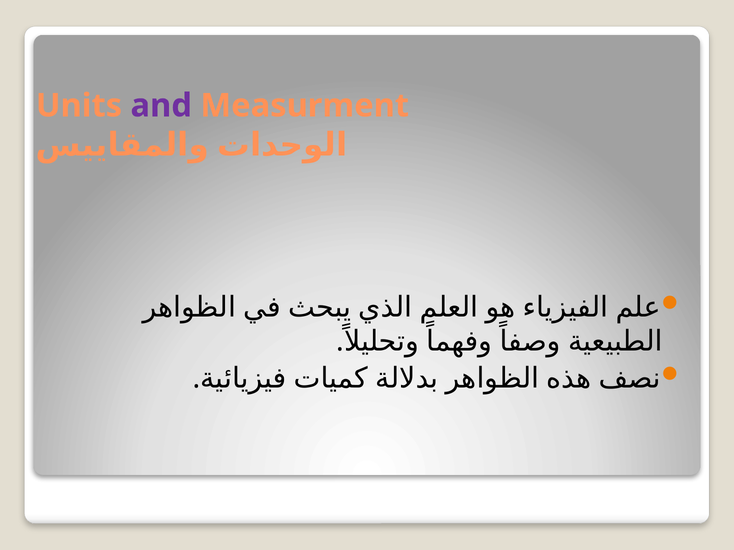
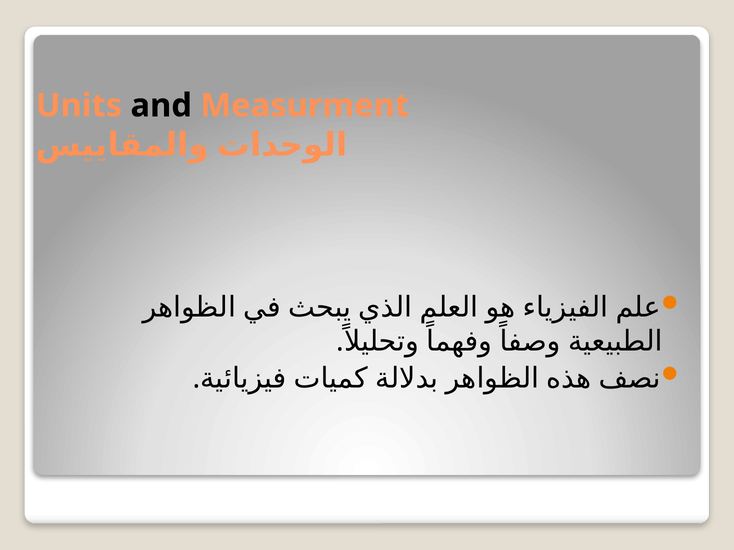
and colour: purple -> black
